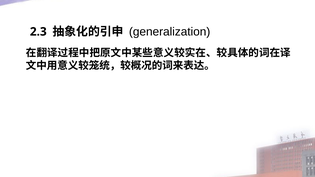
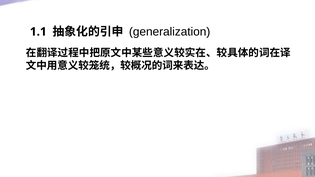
2.3: 2.3 -> 1.1
